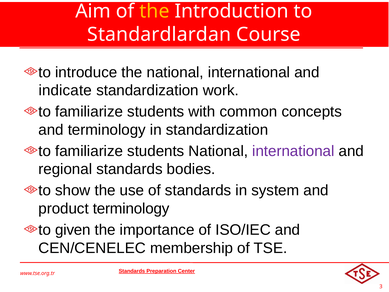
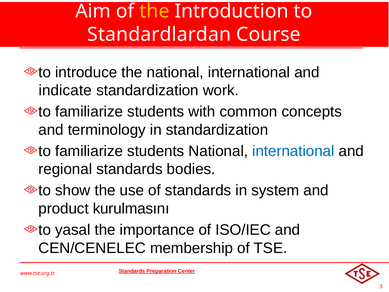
international at (293, 151) colour: purple -> blue
product terminology: terminology -> kurulmasını
given: given -> yasal
